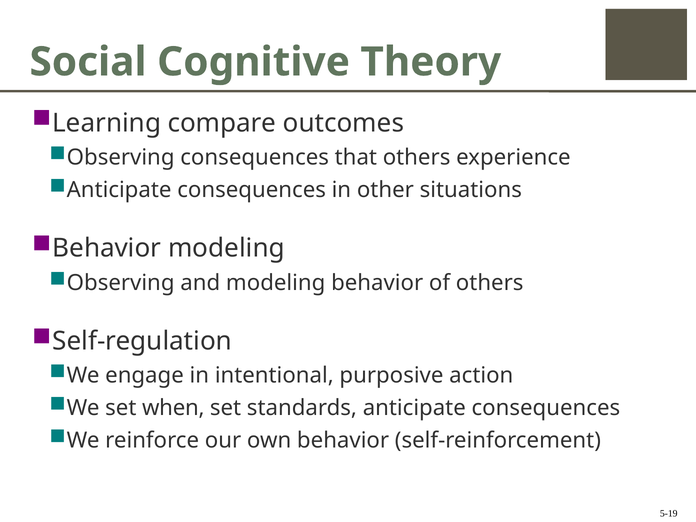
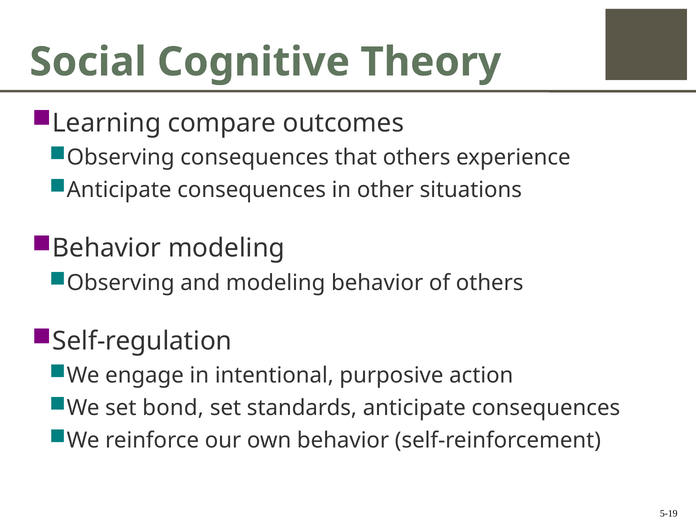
when: when -> bond
